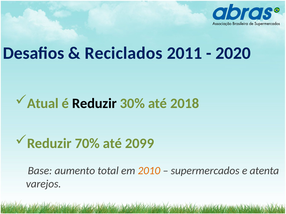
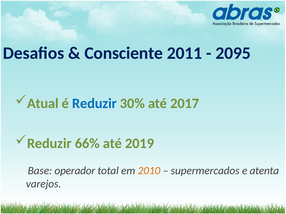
Reciclados: Reciclados -> Consciente
2020: 2020 -> 2095
Reduzir at (94, 104) colour: black -> blue
2018: 2018 -> 2017
70%: 70% -> 66%
2099: 2099 -> 2019
aumento: aumento -> operador
